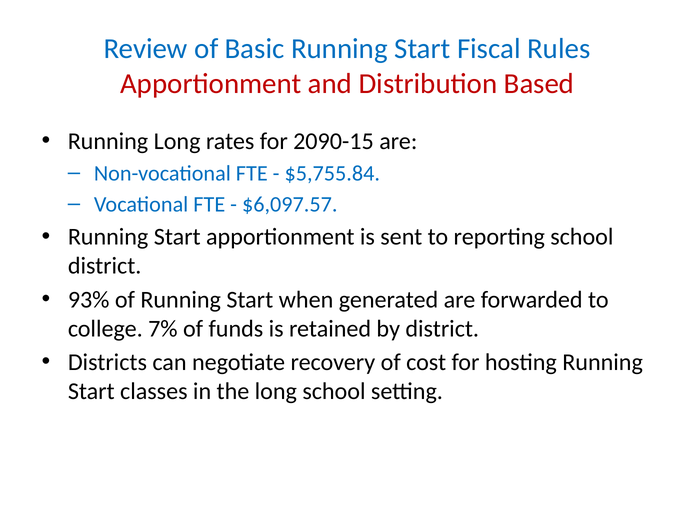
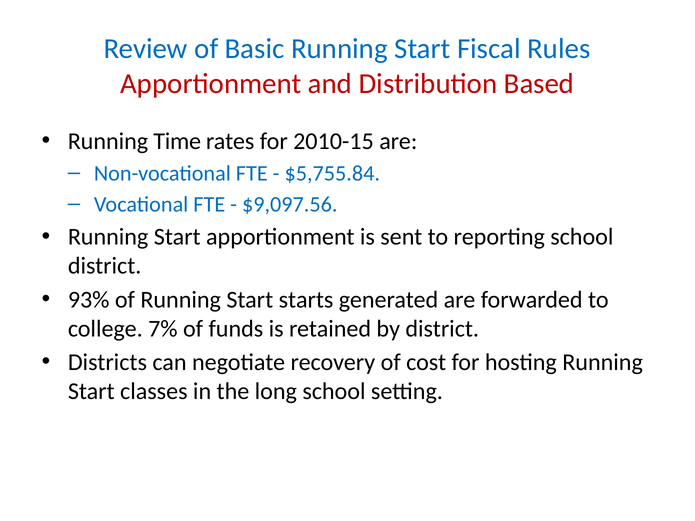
Running Long: Long -> Time
2090-15: 2090-15 -> 2010-15
$6,097.57: $6,097.57 -> $9,097.56
when: when -> starts
